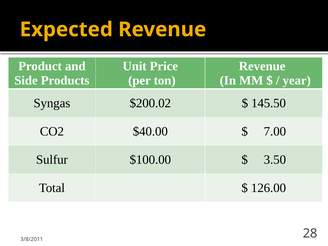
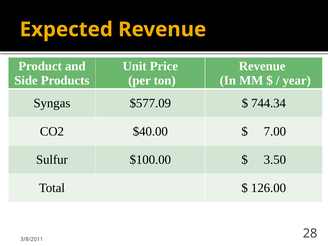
$200.02: $200.02 -> $577.09
145.50: 145.50 -> 744.34
